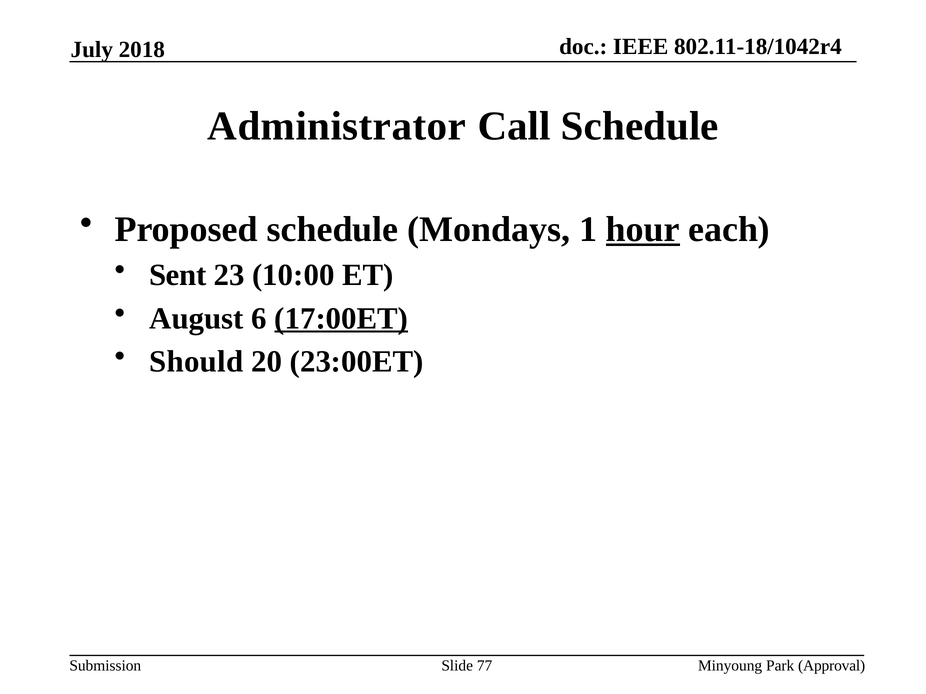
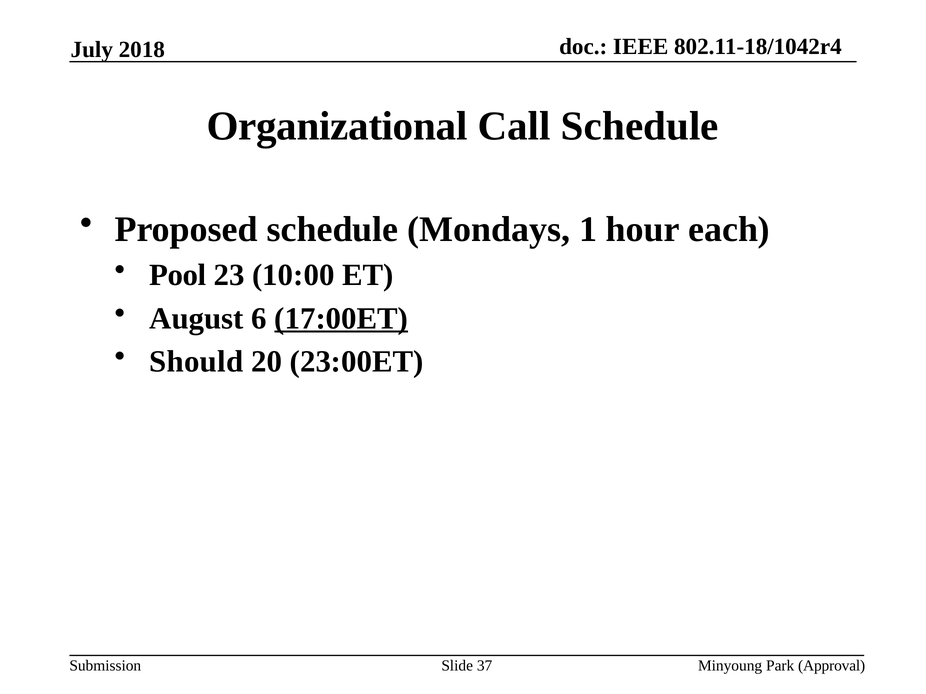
Administrator: Administrator -> Organizational
hour underline: present -> none
Sent: Sent -> Pool
77: 77 -> 37
